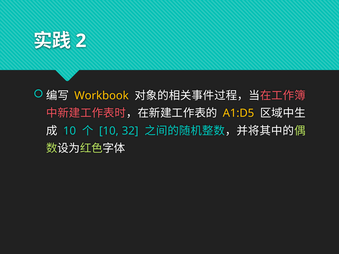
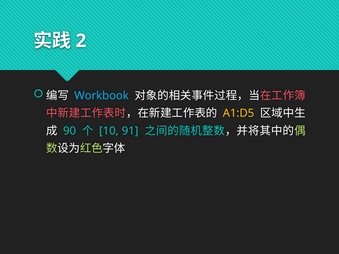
Workbook colour: yellow -> light blue
10 at (70, 131): 10 -> 90
32: 32 -> 91
